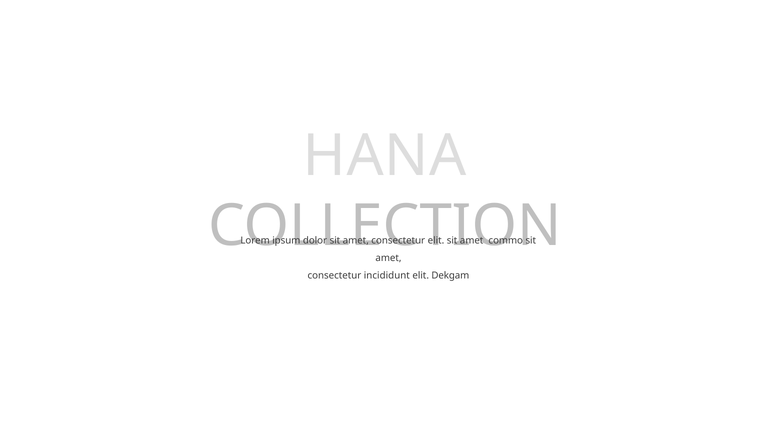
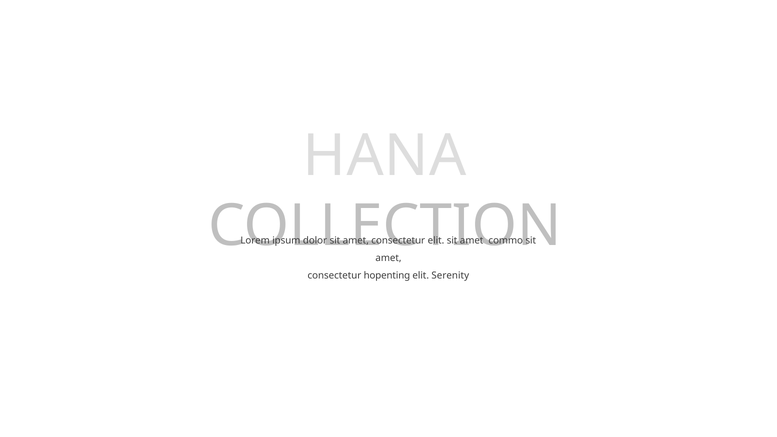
incididunt: incididunt -> hopenting
Dekgam: Dekgam -> Serenity
